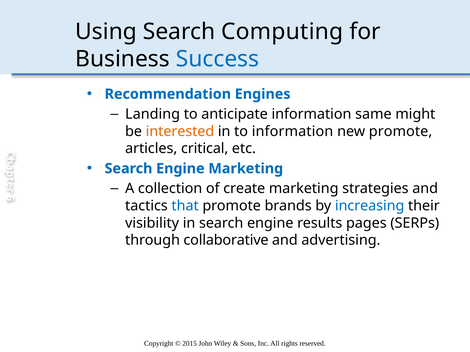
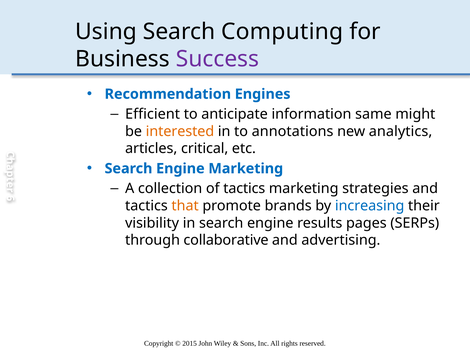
Success colour: blue -> purple
Landing: Landing -> Efficient
to information: information -> annotations
new promote: promote -> analytics
of create: create -> tactics
that colour: blue -> orange
